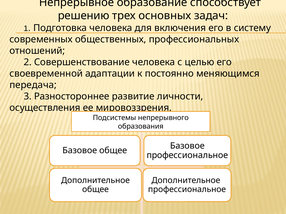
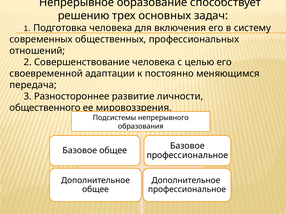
осуществления: осуществления -> общественного
